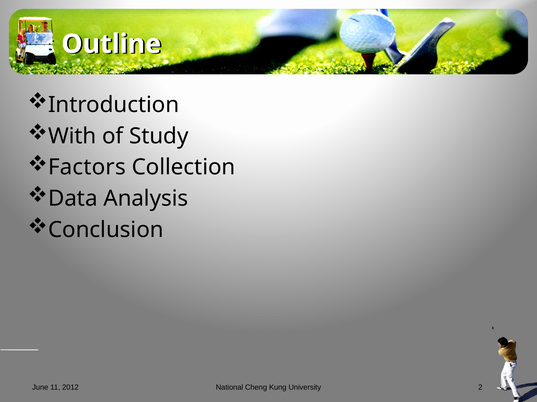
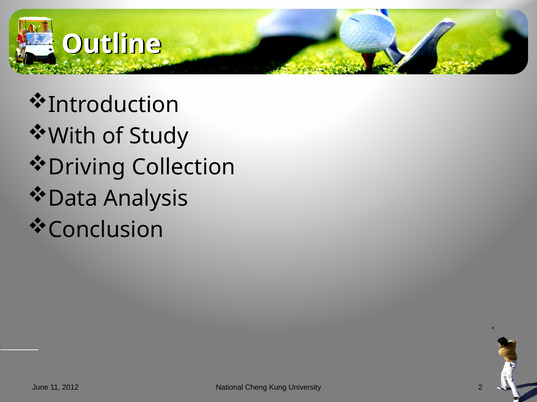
Factors: Factors -> Driving
